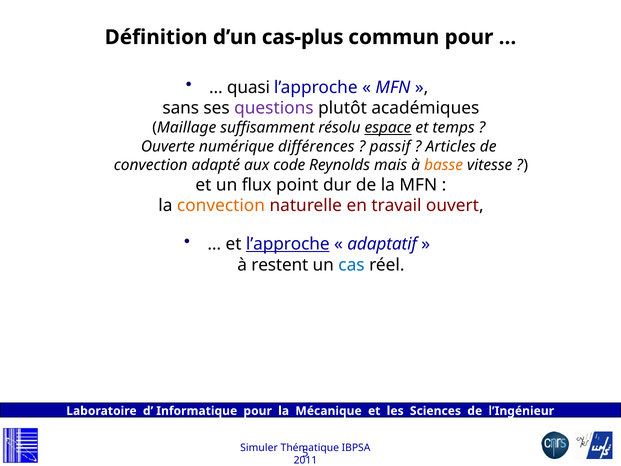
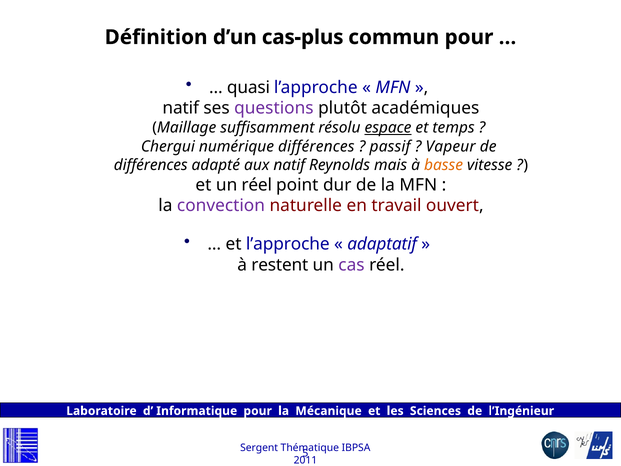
sans at (181, 108): sans -> natif
Ouverte: Ouverte -> Chergui
Articles: Articles -> Vapeur
convection at (151, 165): convection -> différences
aux code: code -> natif
un flux: flux -> réel
convection at (221, 205) colour: orange -> purple
l’approche at (288, 244) underline: present -> none
cas colour: blue -> purple
Simuler: Simuler -> Sergent
